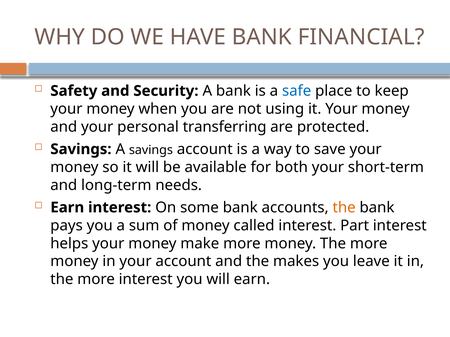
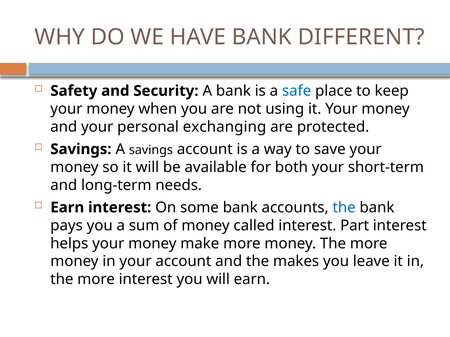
FINANCIAL: FINANCIAL -> DIFFERENT
transferring: transferring -> exchanging
the at (344, 208) colour: orange -> blue
